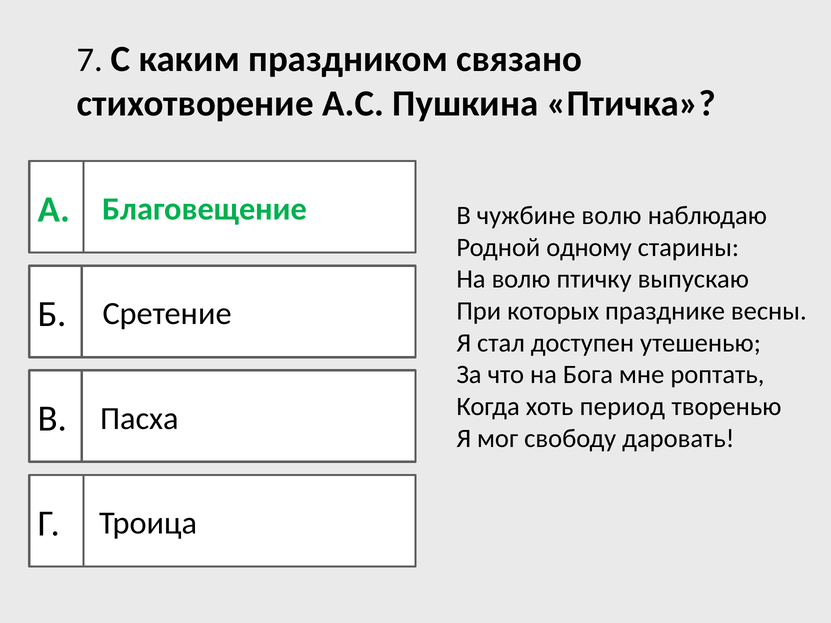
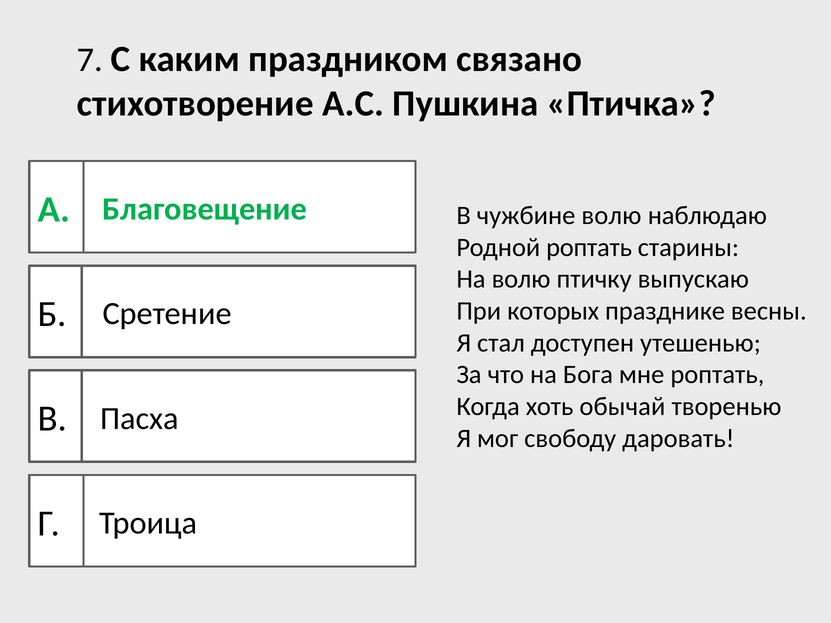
Родной одному: одному -> роптать
период: период -> обычай
